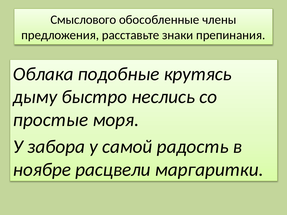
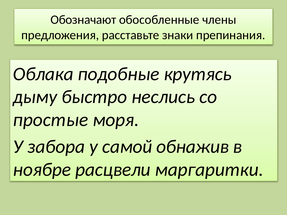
Смыслового: Смыслового -> Обозначают
радость: радость -> обнажив
